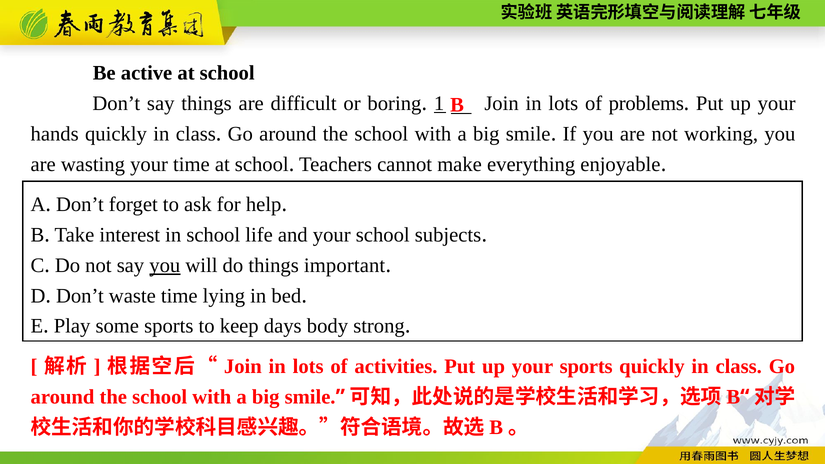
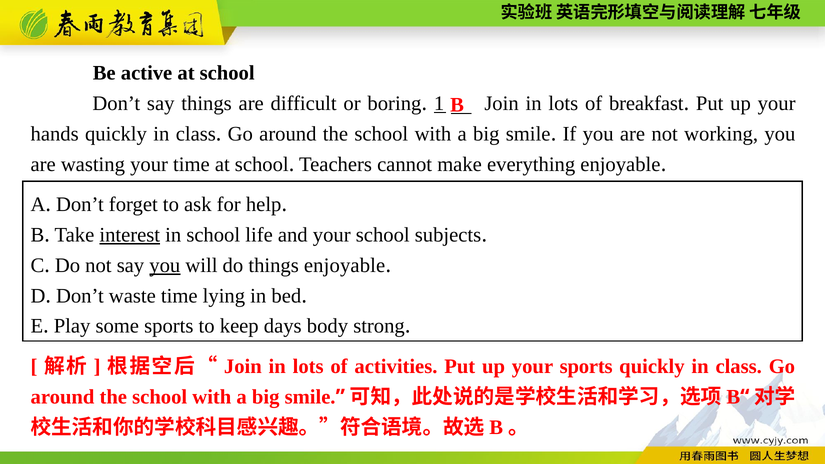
problems: problems -> breakfast
interest underline: none -> present
things important: important -> enjoyable
